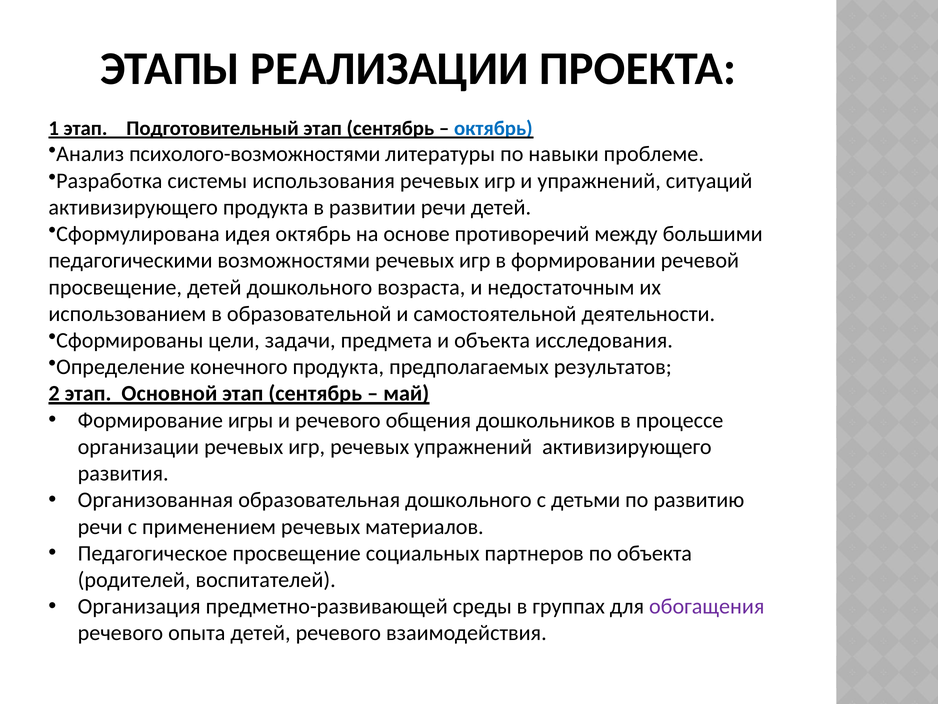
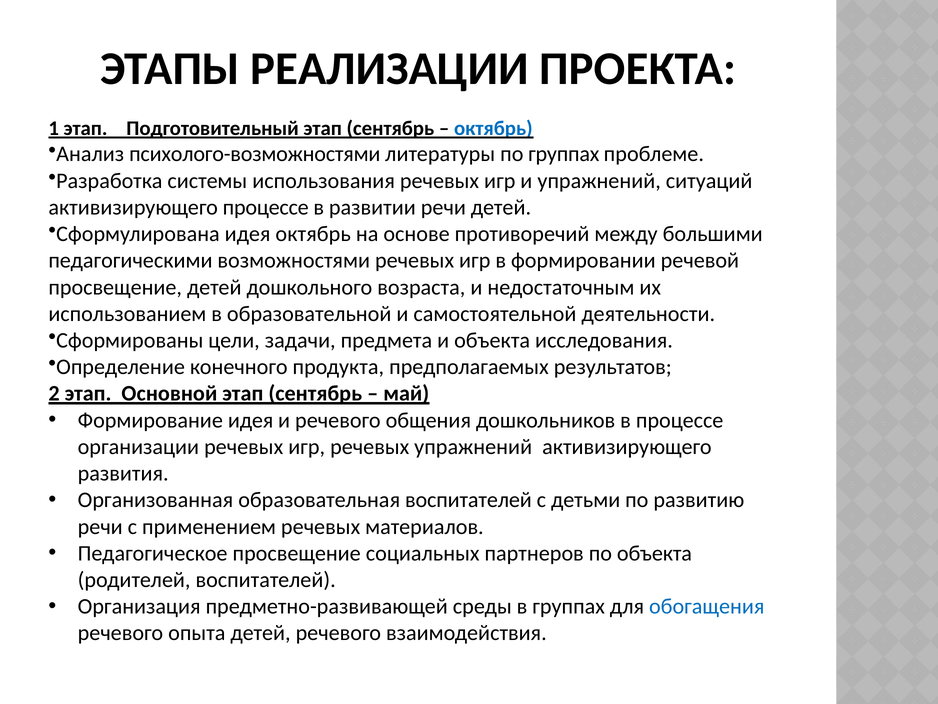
по навыки: навыки -> группах
активизирующего продукта: продукта -> процессе
Формирование игры: игры -> идея
образовательная дошкольного: дошкольного -> воспитателей
обогащения colour: purple -> blue
